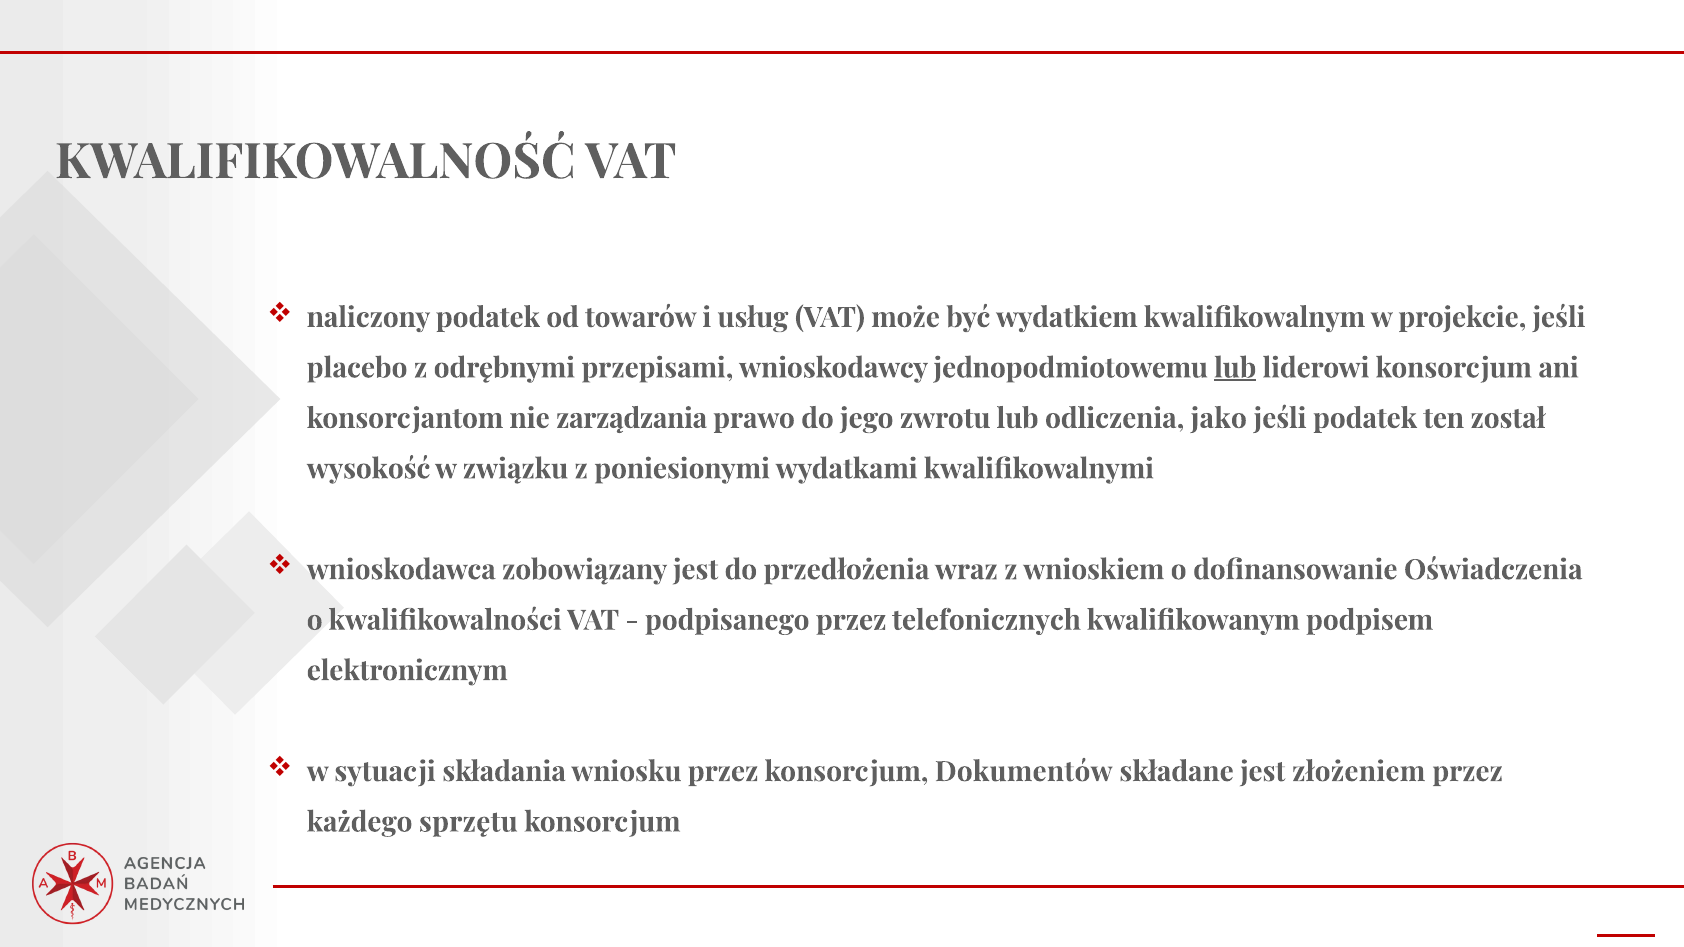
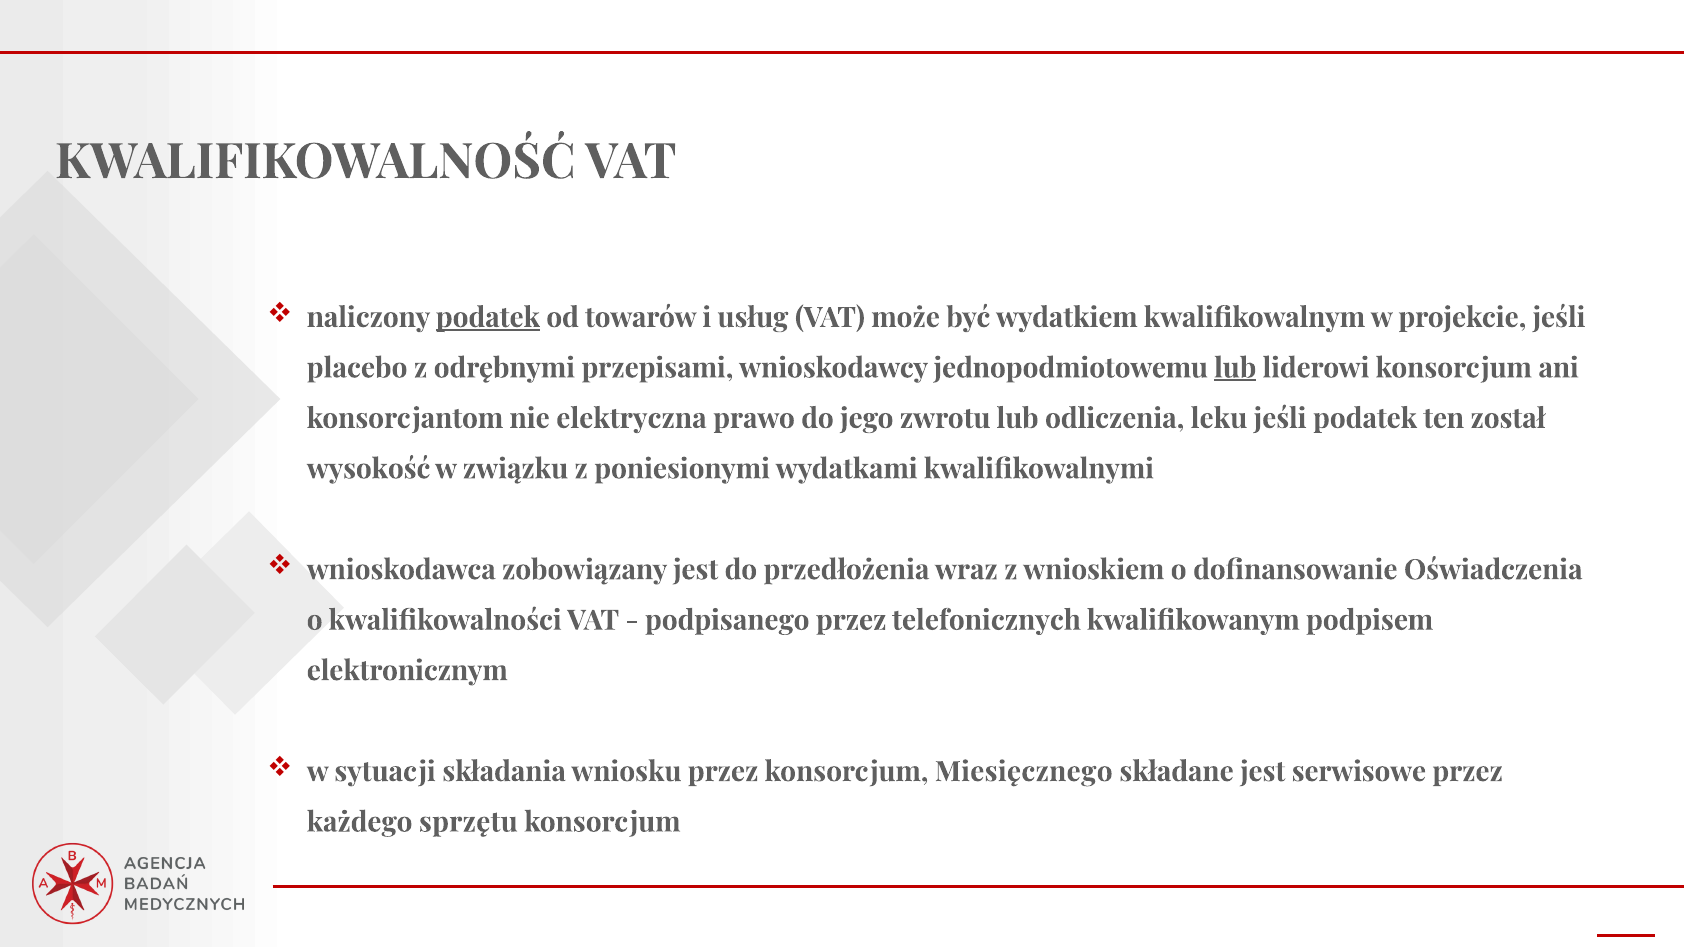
podatek at (488, 318) underline: none -> present
zarządzania: zarządzania -> elektryczna
jako: jako -> leku
Dokumentów: Dokumentów -> Miesięcznego
złożeniem: złożeniem -> serwisowe
